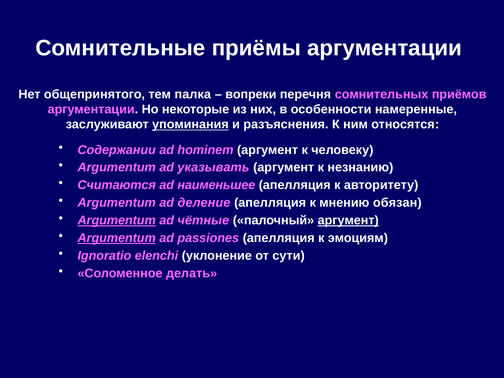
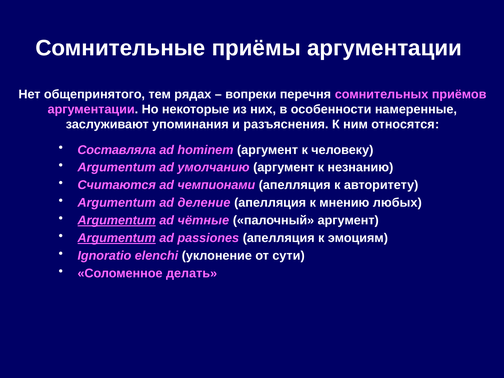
палка: палка -> рядах
упоминания underline: present -> none
Содержании: Содержании -> Составляла
указывать: указывать -> умолчанию
наименьшее: наименьшее -> чемпионами
обязан: обязан -> любых
аргумент at (348, 220) underline: present -> none
